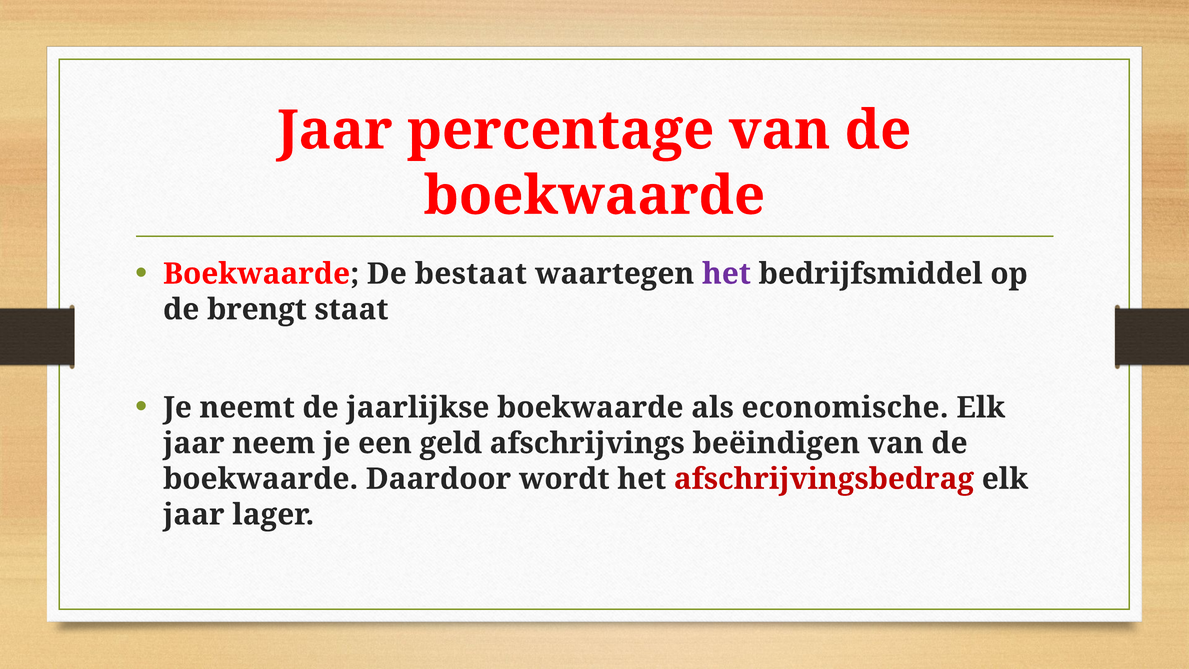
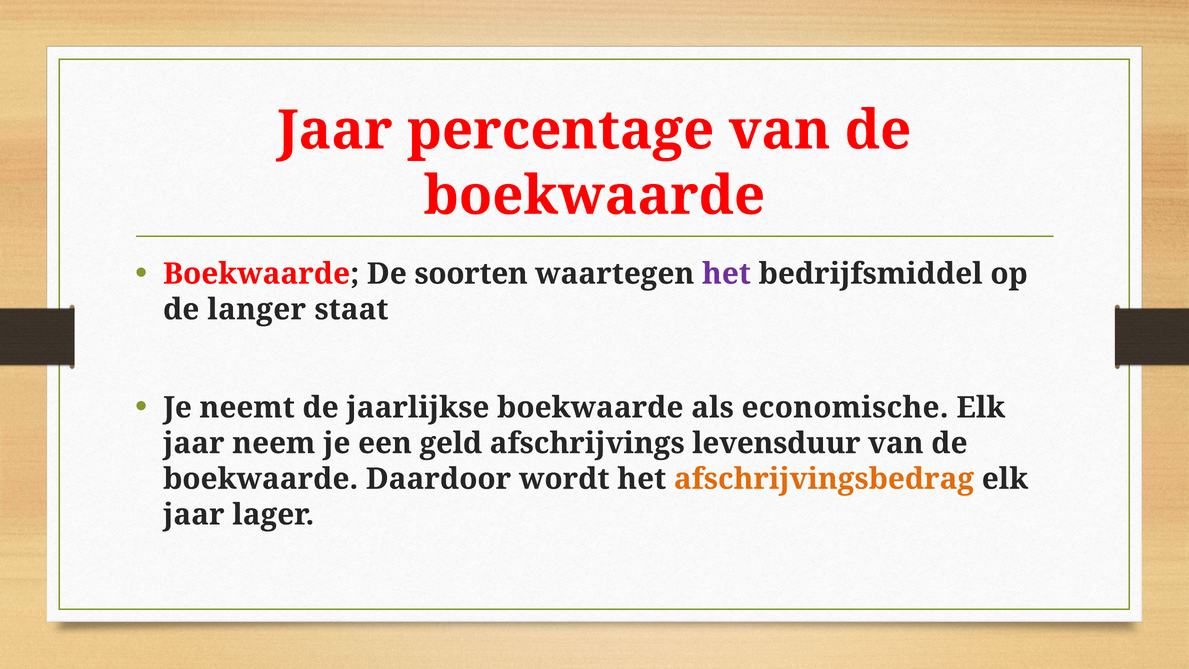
bestaat: bestaat -> soorten
brengt: brengt -> langer
beëindigen: beëindigen -> levensduur
afschrijvingsbedrag colour: red -> orange
